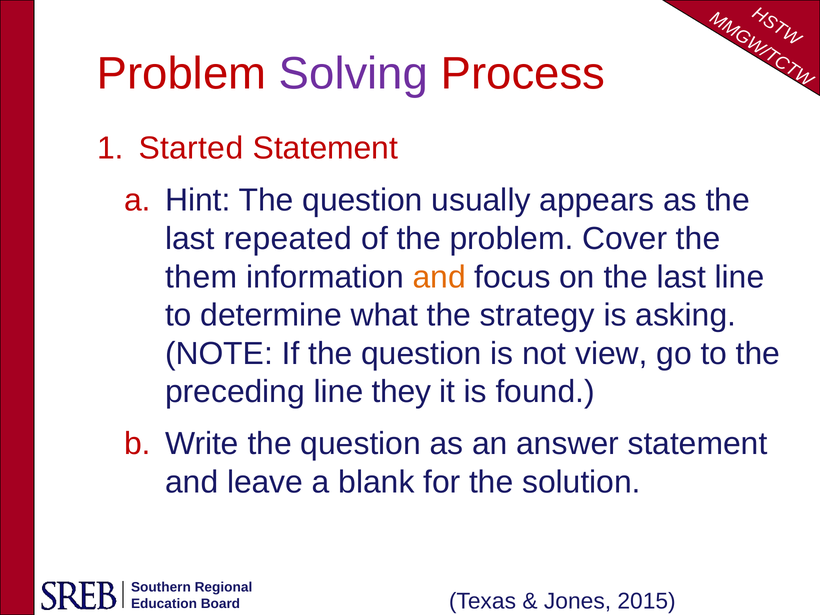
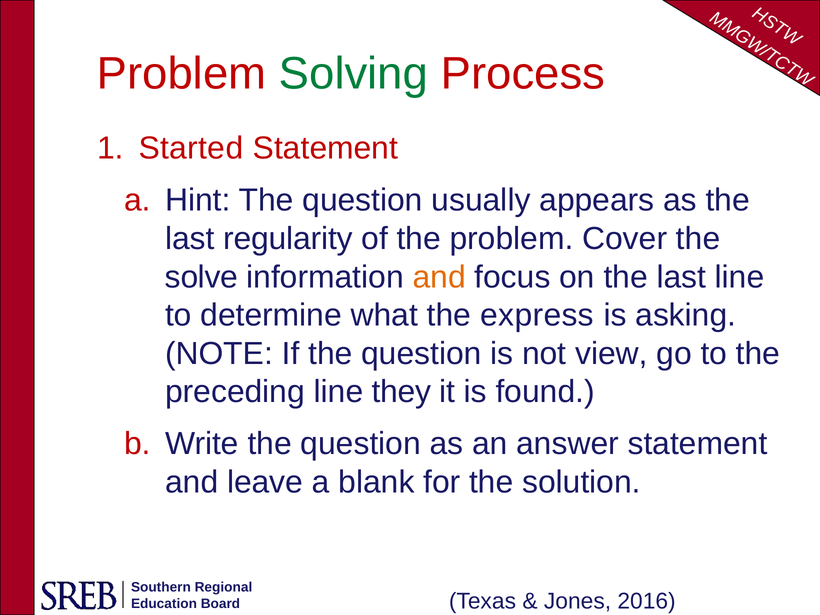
Solving colour: purple -> green
repeated: repeated -> regularity
them: them -> solve
strategy: strategy -> express
2015: 2015 -> 2016
